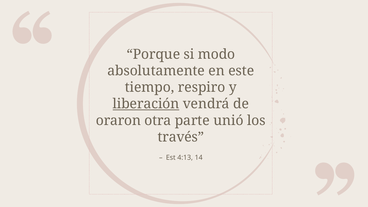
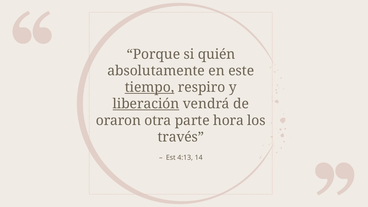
modo: modo -> quién
tiempo underline: none -> present
unió: unió -> hora
